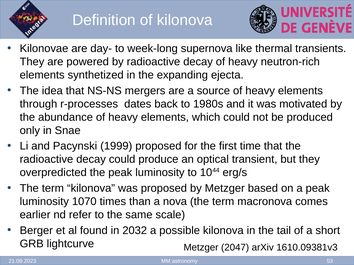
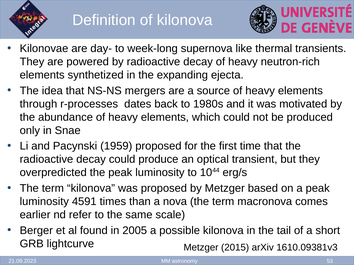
1999: 1999 -> 1959
1070: 1070 -> 4591
2032: 2032 -> 2005
2047: 2047 -> 2015
